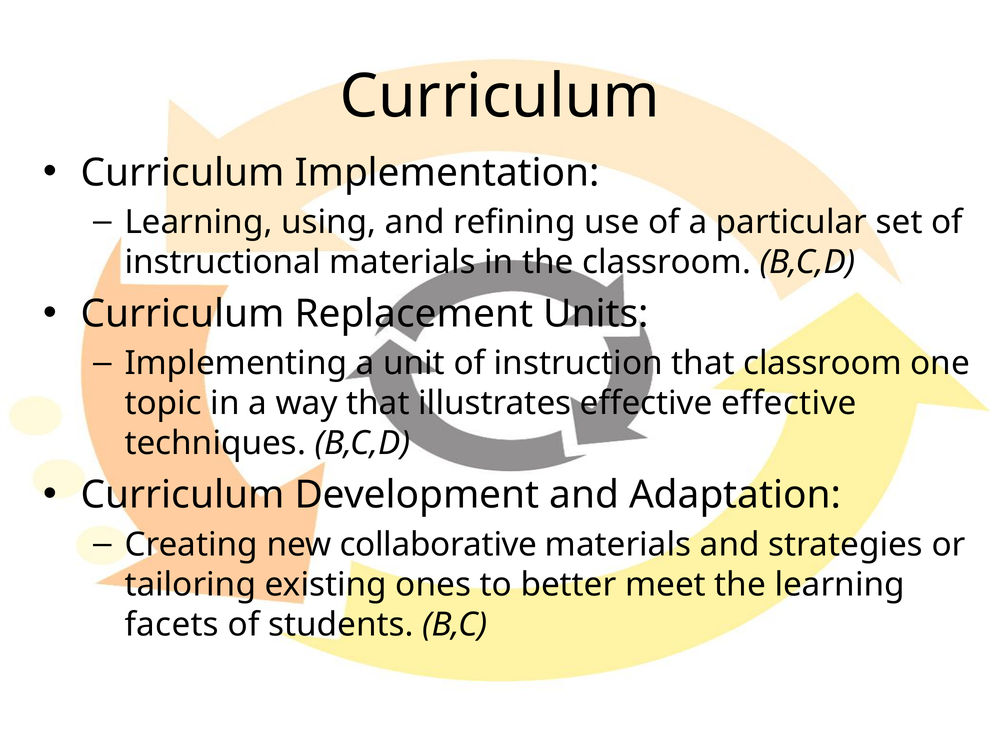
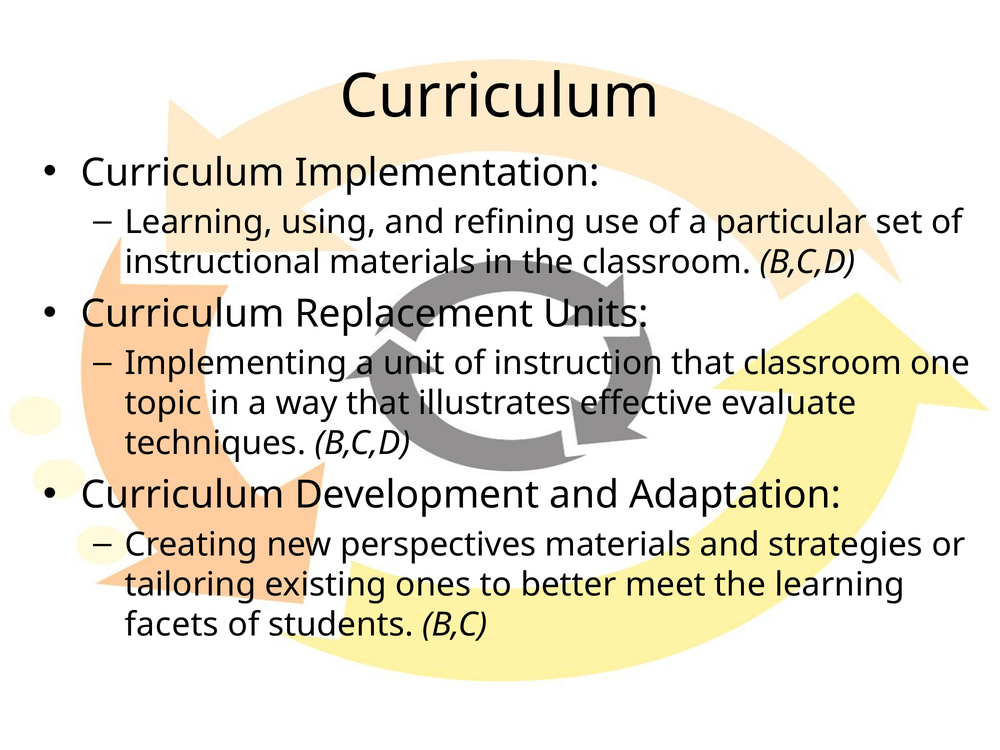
effective effective: effective -> evaluate
collaborative: collaborative -> perspectives
